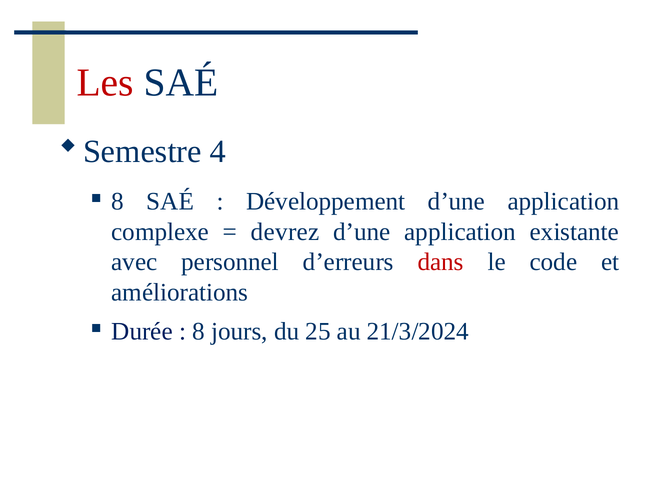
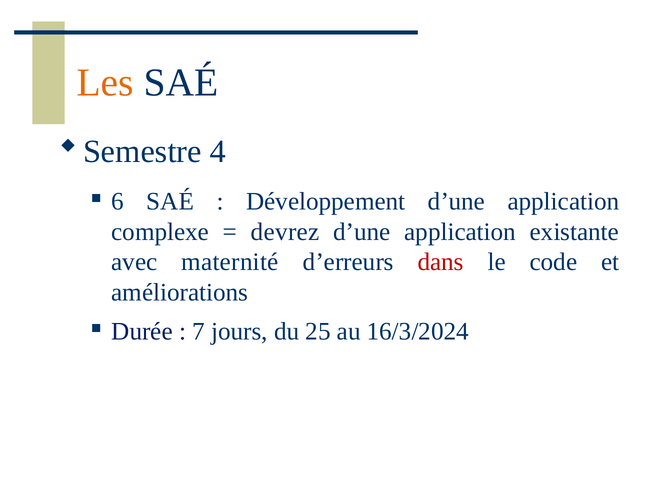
Les colour: red -> orange
8 at (118, 202): 8 -> 6
personnel: personnel -> maternité
8 at (199, 332): 8 -> 7
21/3/2024: 21/3/2024 -> 16/3/2024
